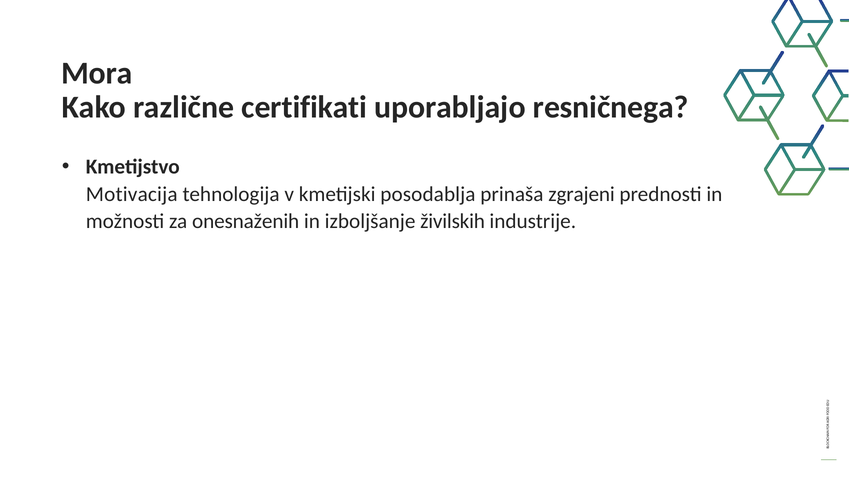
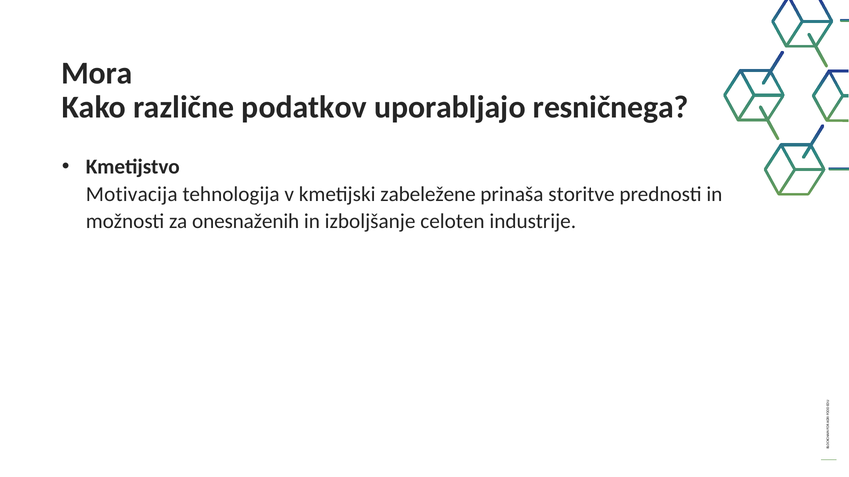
certifikati: certifikati -> podatkov
posodablja: posodablja -> zabeležene
zgrajeni: zgrajeni -> storitve
živilskih: živilskih -> celoten
